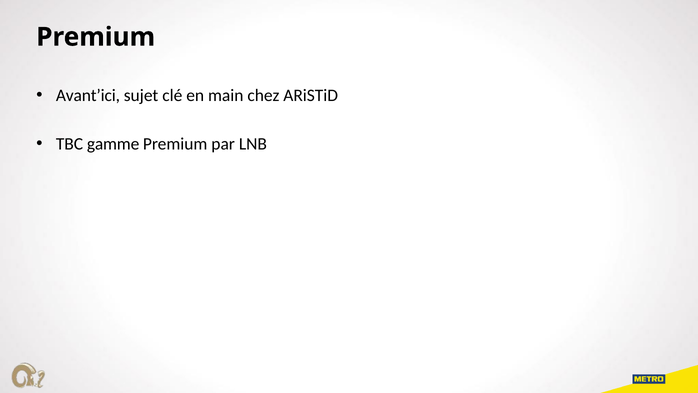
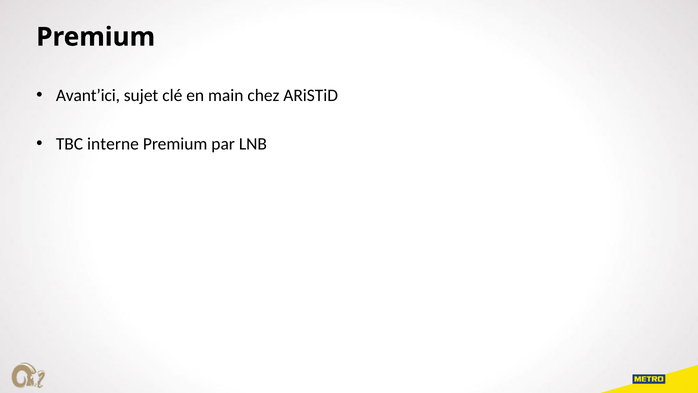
gamme: gamme -> interne
